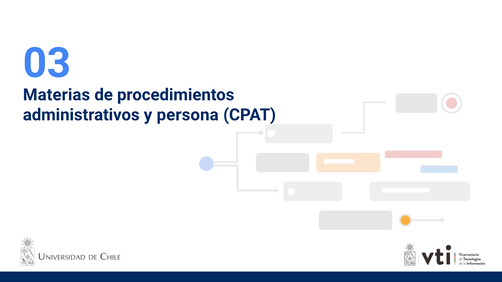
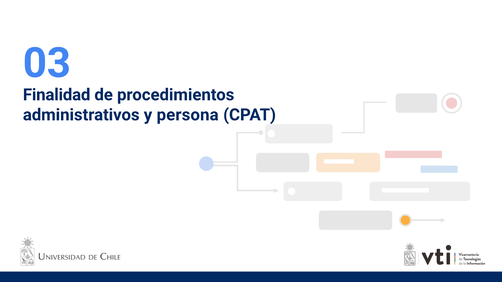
Materias: Materias -> Finalidad
